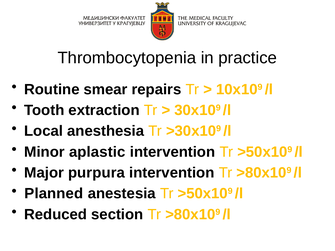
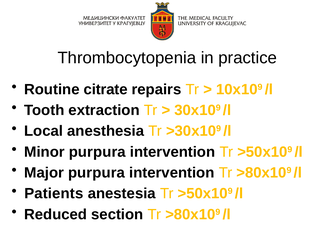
smear: smear -> citrate
Minor aplastic: aplastic -> purpura
Planned: Planned -> Patients
